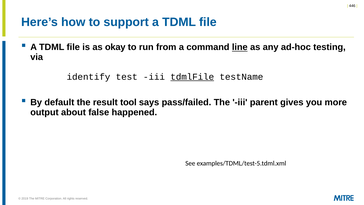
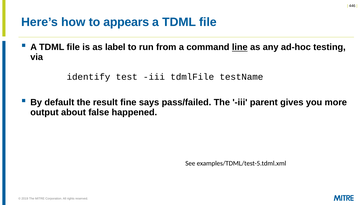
support: support -> appears
okay: okay -> label
tdmlFile underline: present -> none
tool: tool -> fine
